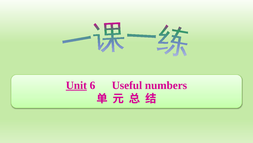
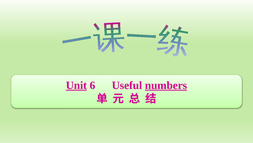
numbers underline: none -> present
